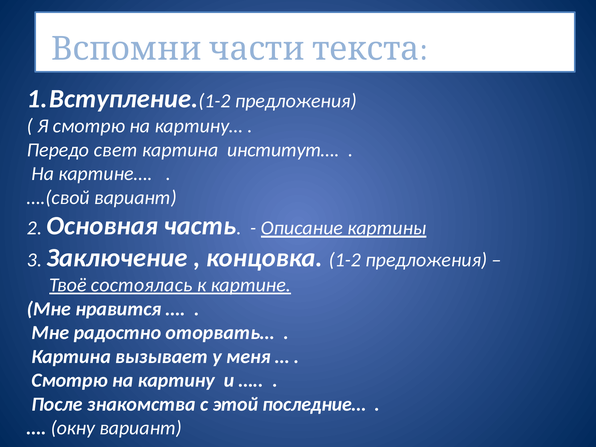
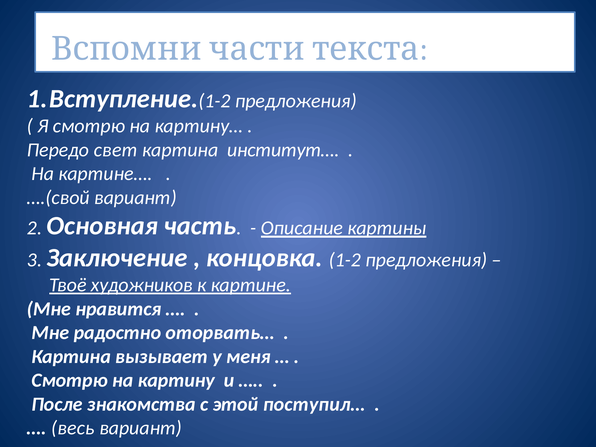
состоялась: состоялась -> художников
последние…: последние… -> поступил…
окну: окну -> весь
